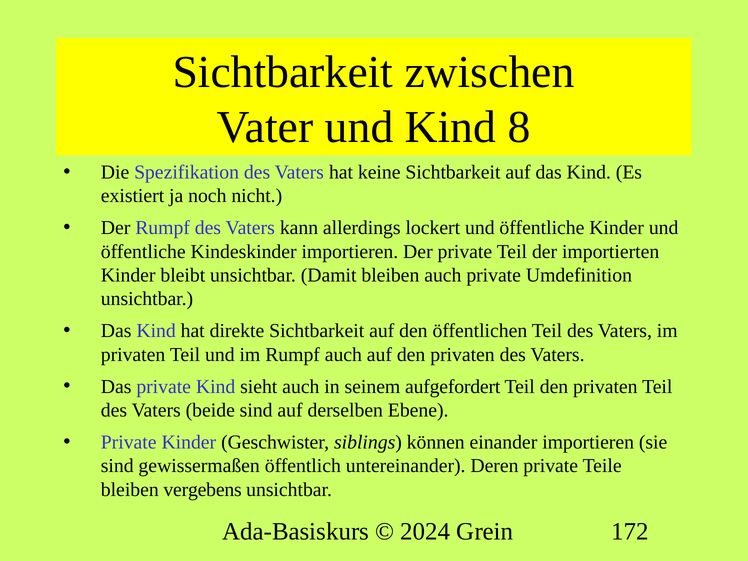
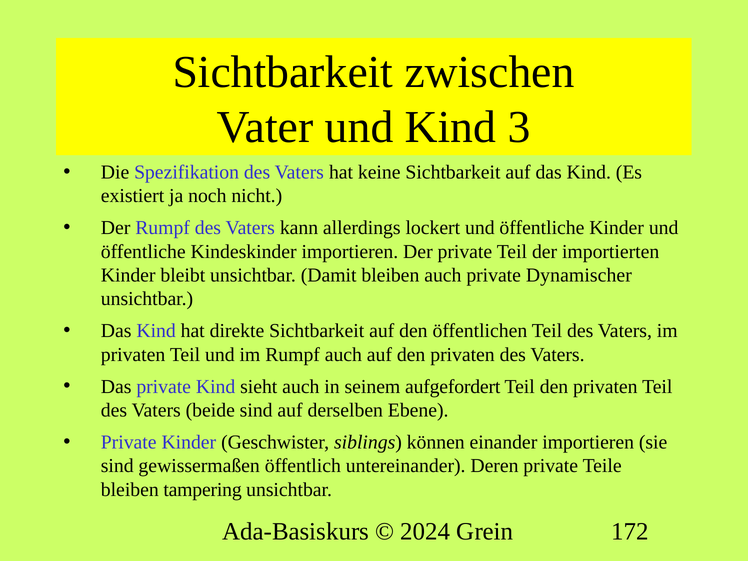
8: 8 -> 3
Umdefinition: Umdefinition -> Dynamischer
vergebens: vergebens -> tampering
